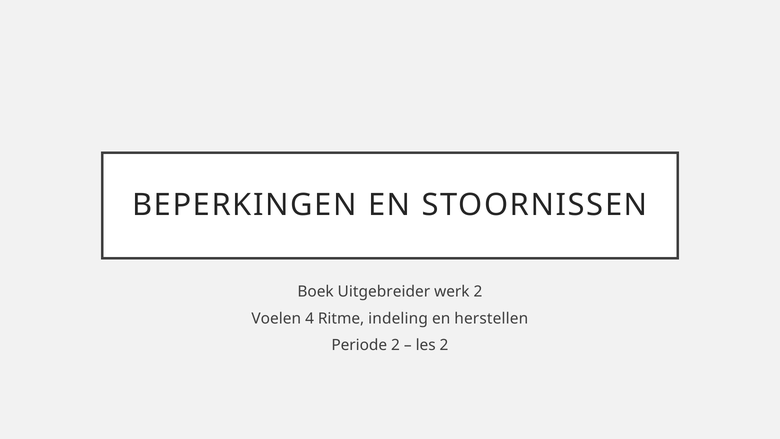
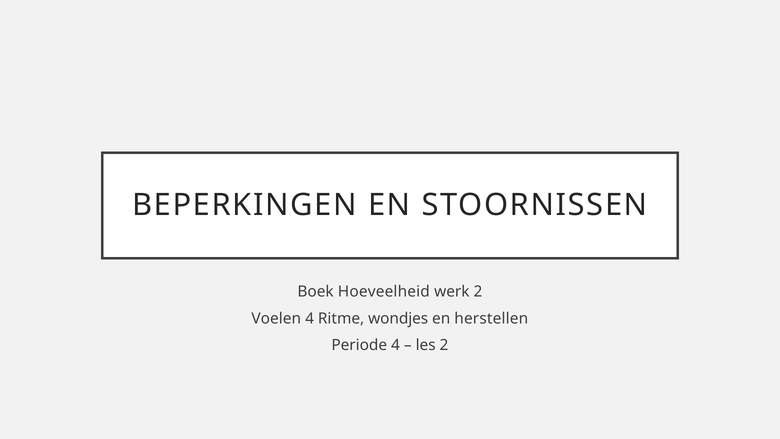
Uitgebreider: Uitgebreider -> Hoeveelheid
indeling: indeling -> wondjes
Periode 2: 2 -> 4
